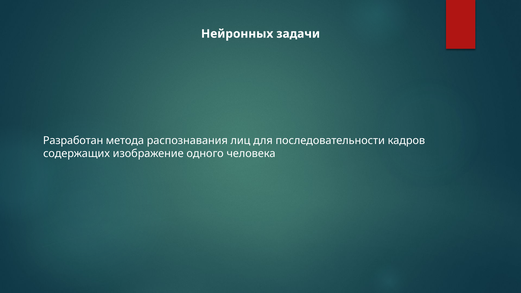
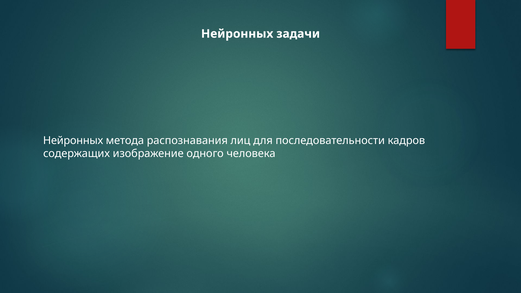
Разработан at (73, 141): Разработан -> Нейронных
